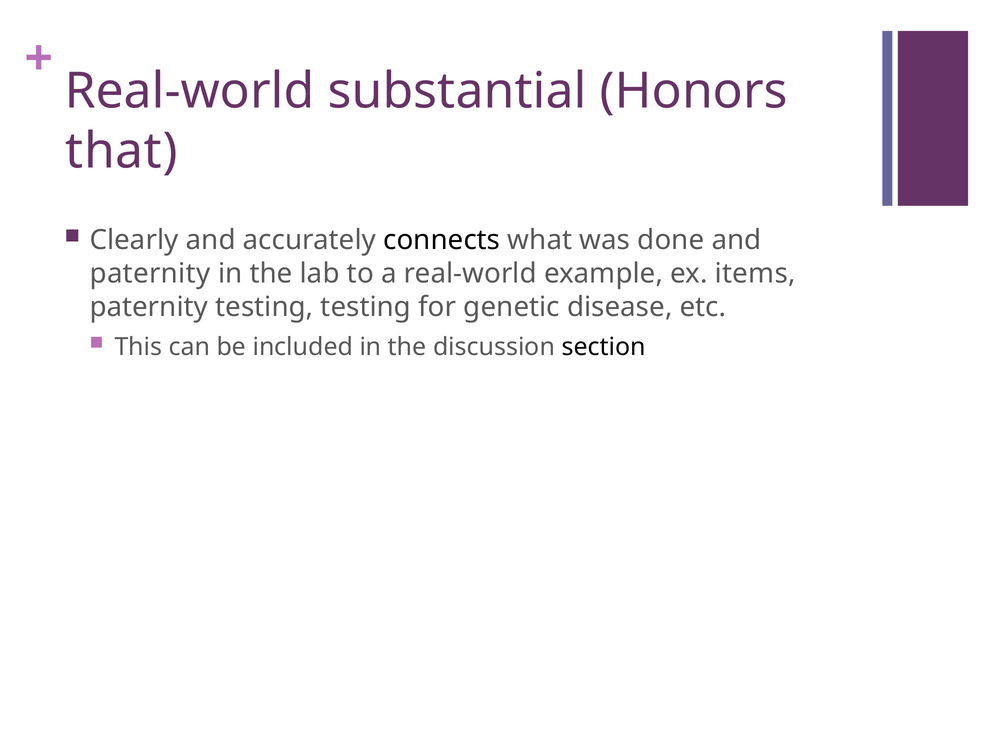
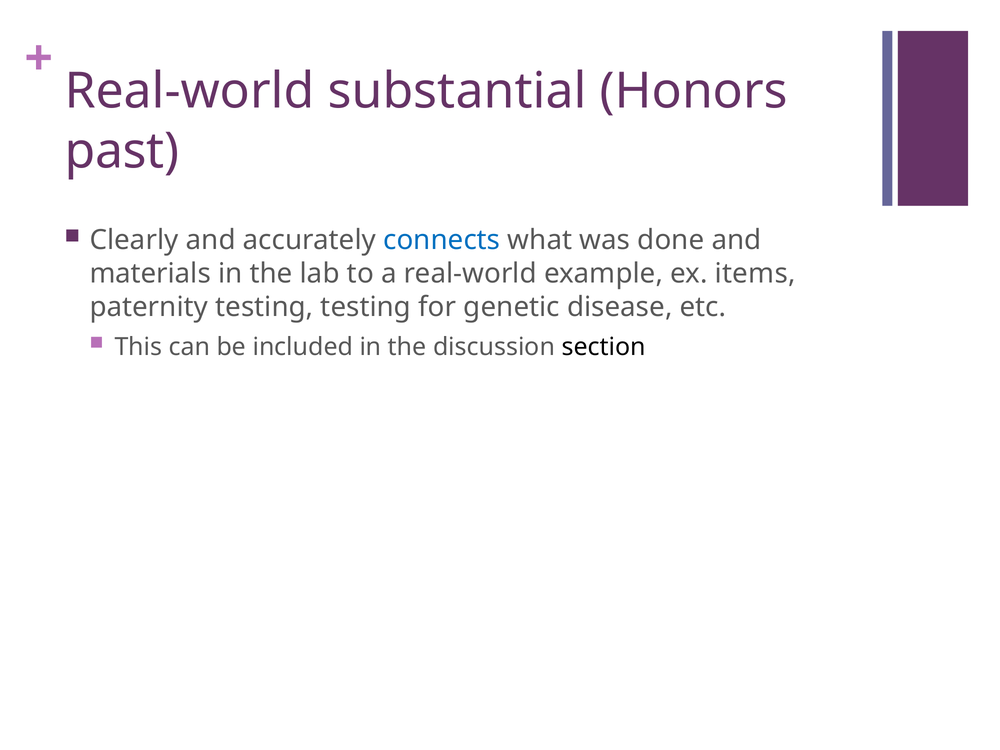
that: that -> past
connects colour: black -> blue
paternity at (150, 274): paternity -> materials
